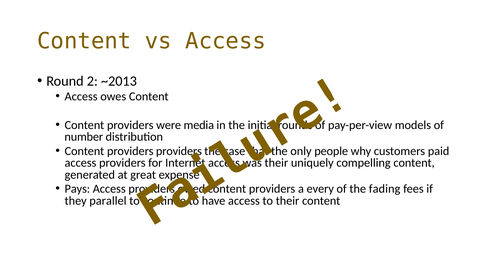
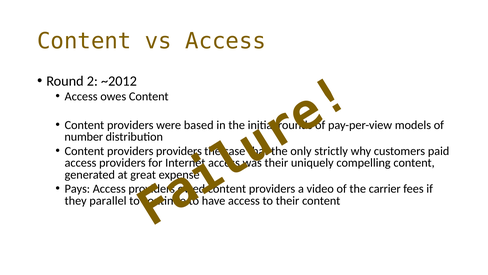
~2013: ~2013 -> ~2012
media: media -> based
people: people -> strictly
every: every -> video
fading: fading -> carrier
